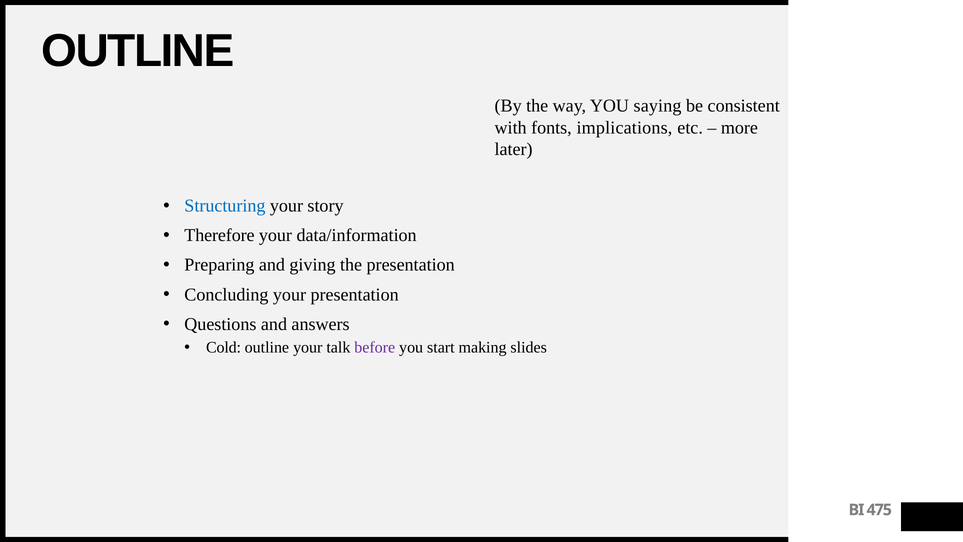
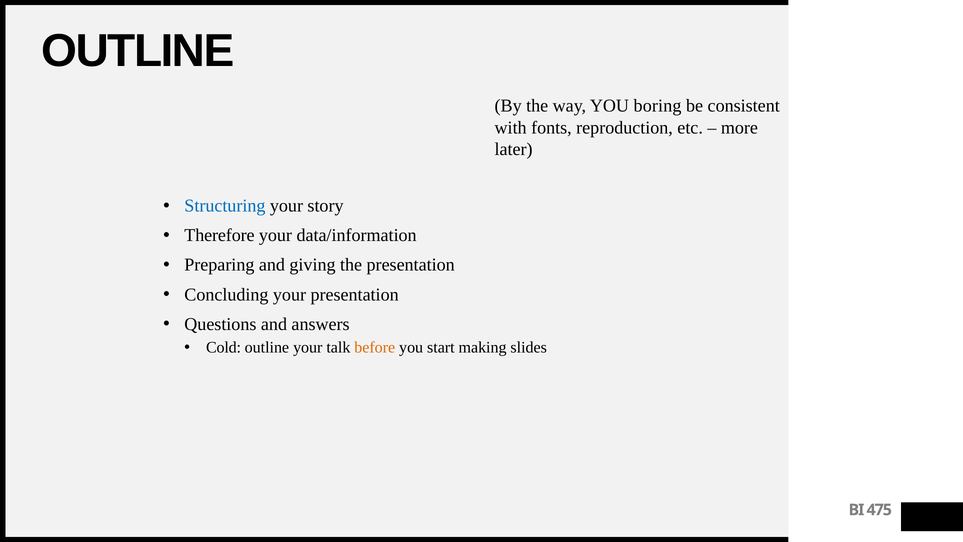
saying: saying -> boring
implications: implications -> reproduction
before colour: purple -> orange
